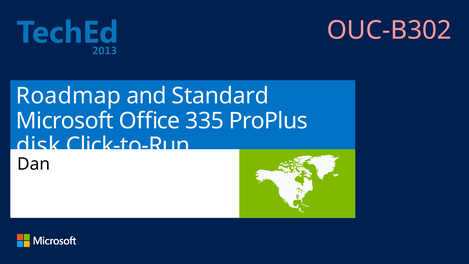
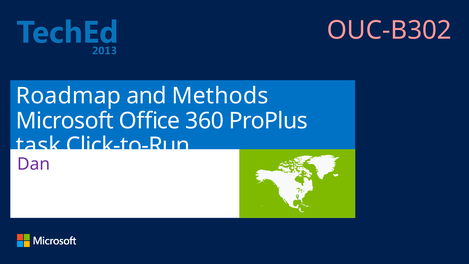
Standard: Standard -> Methods
335: 335 -> 360
disk: disk -> task
Dan colour: black -> purple
